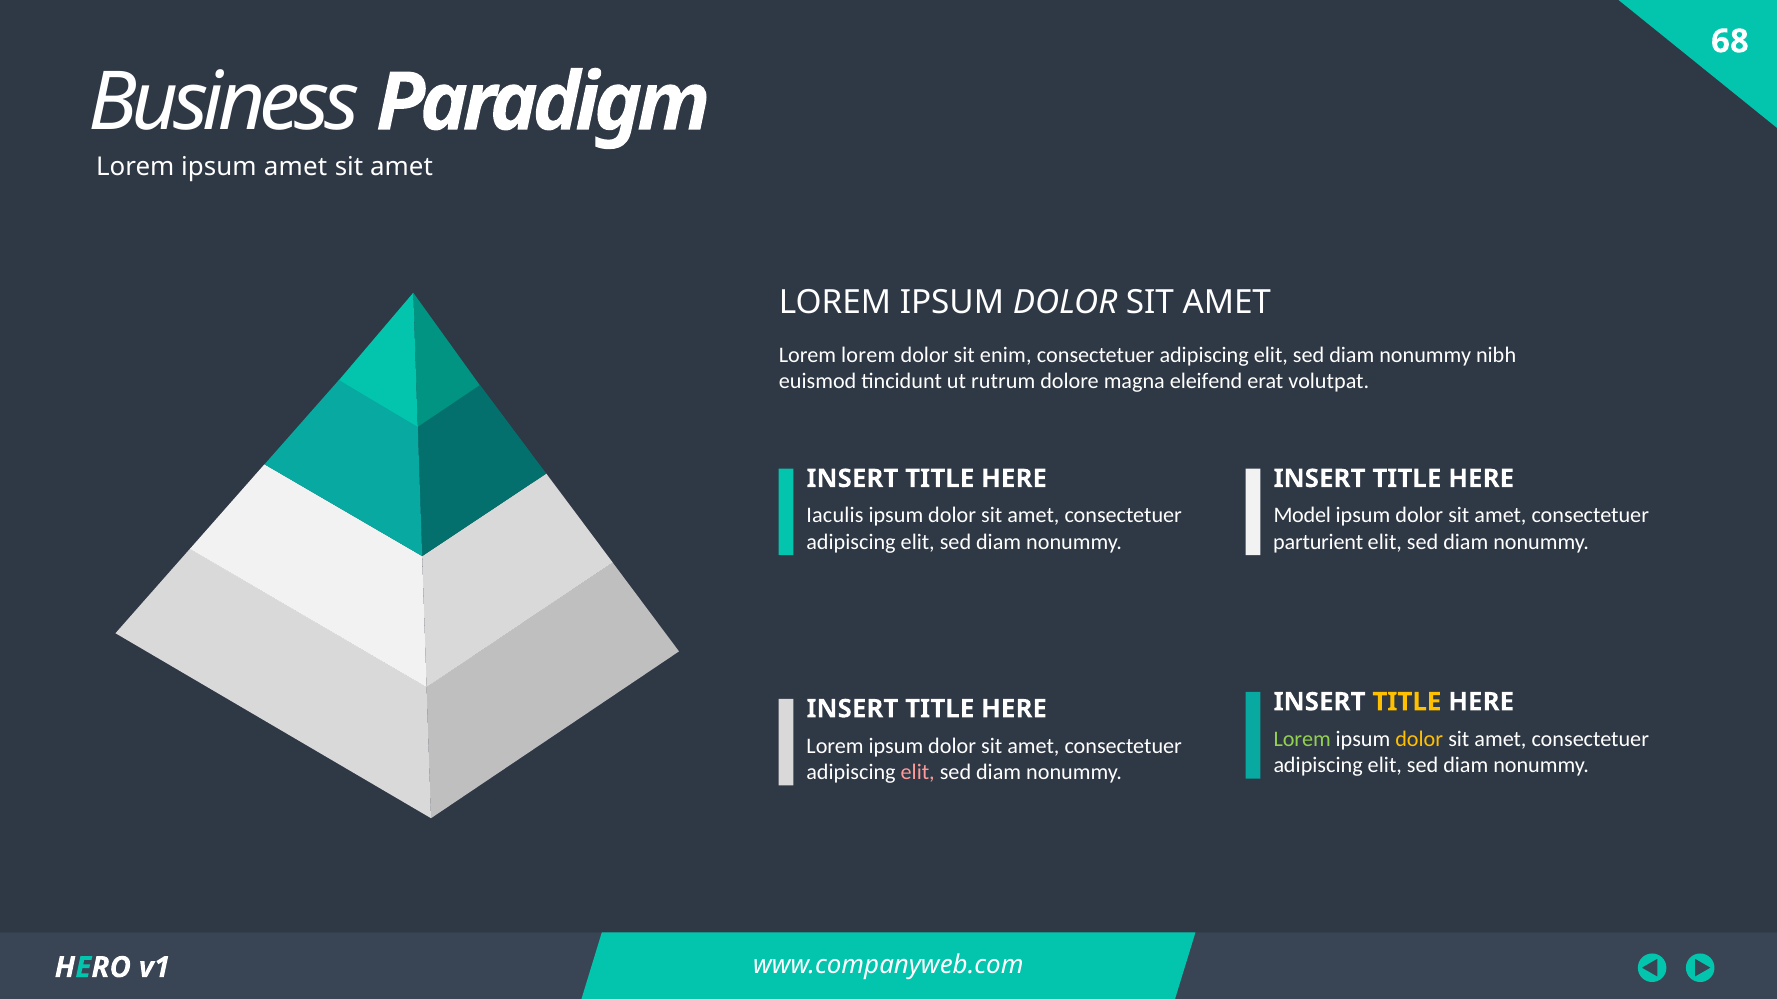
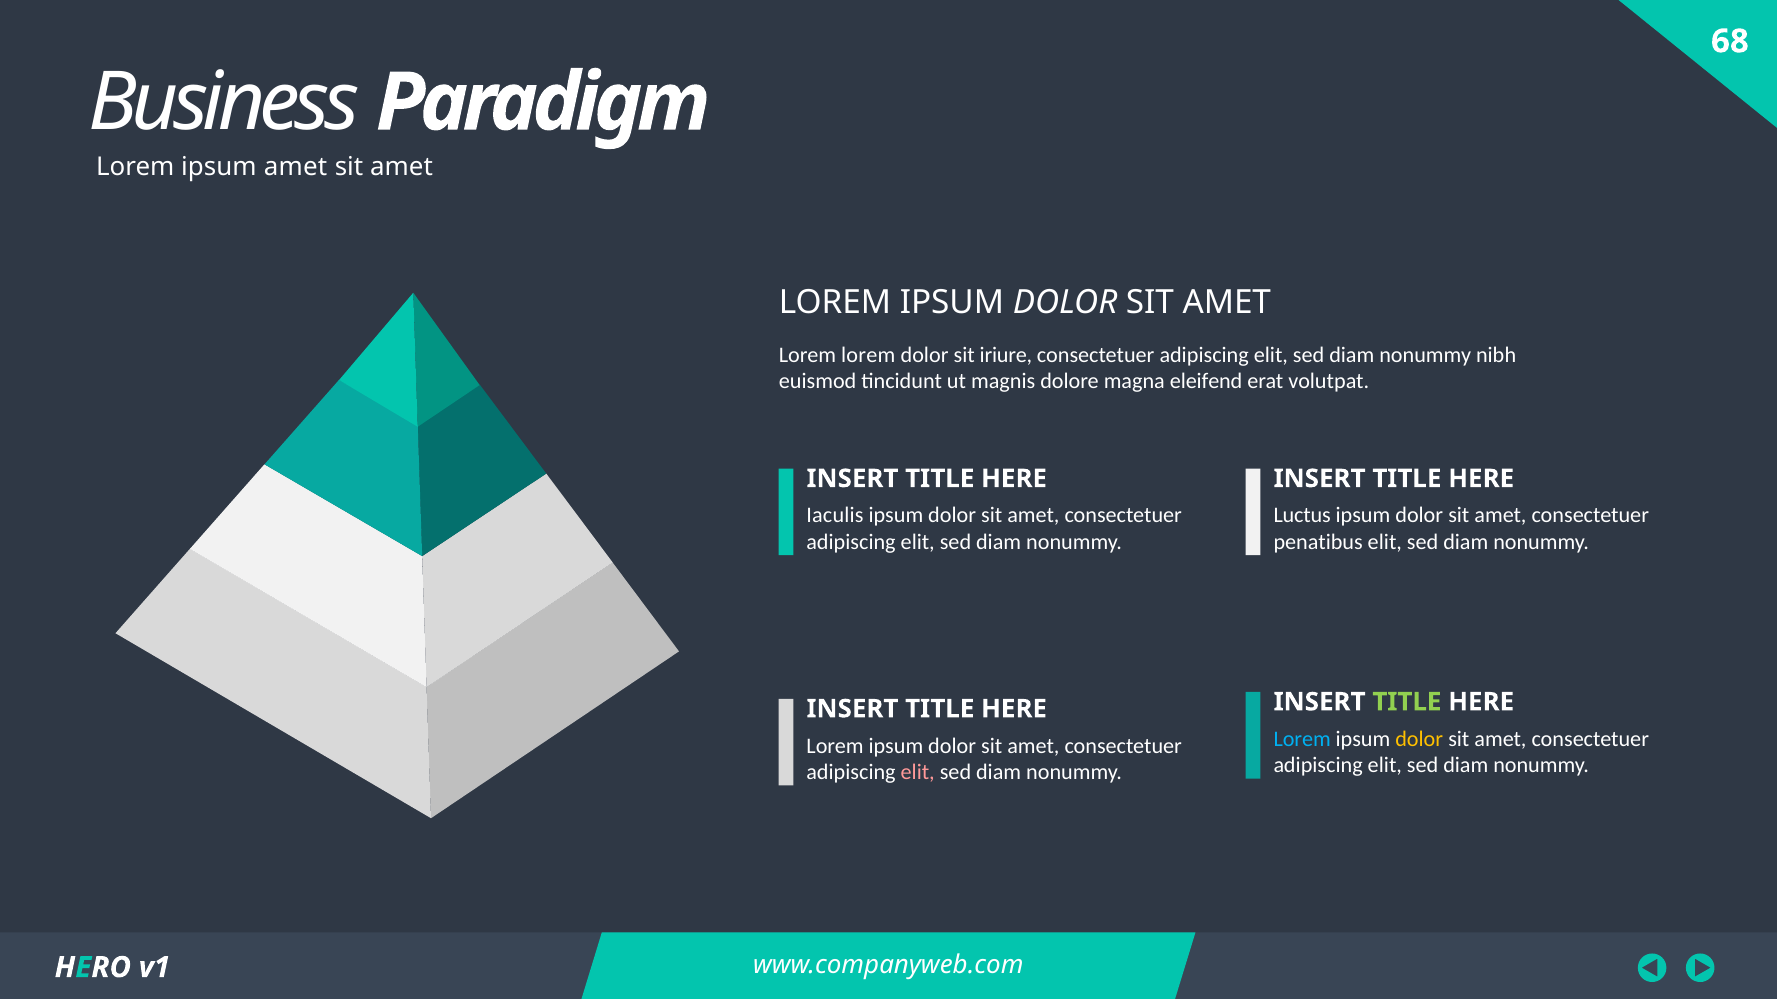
enim: enim -> iriure
rutrum: rutrum -> magnis
Model: Model -> Luctus
parturient: parturient -> penatibus
TITLE at (1407, 702) colour: yellow -> light green
Lorem at (1302, 739) colour: light green -> light blue
